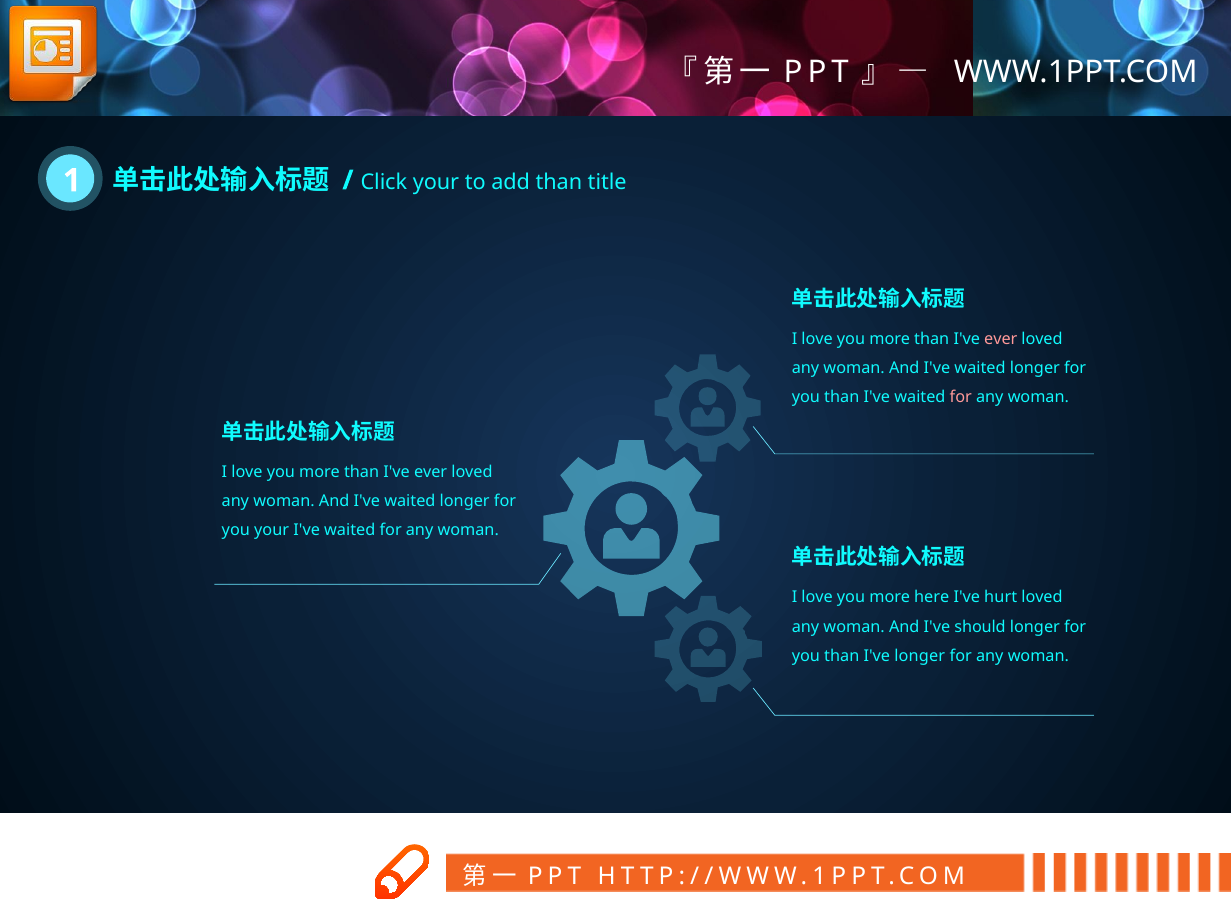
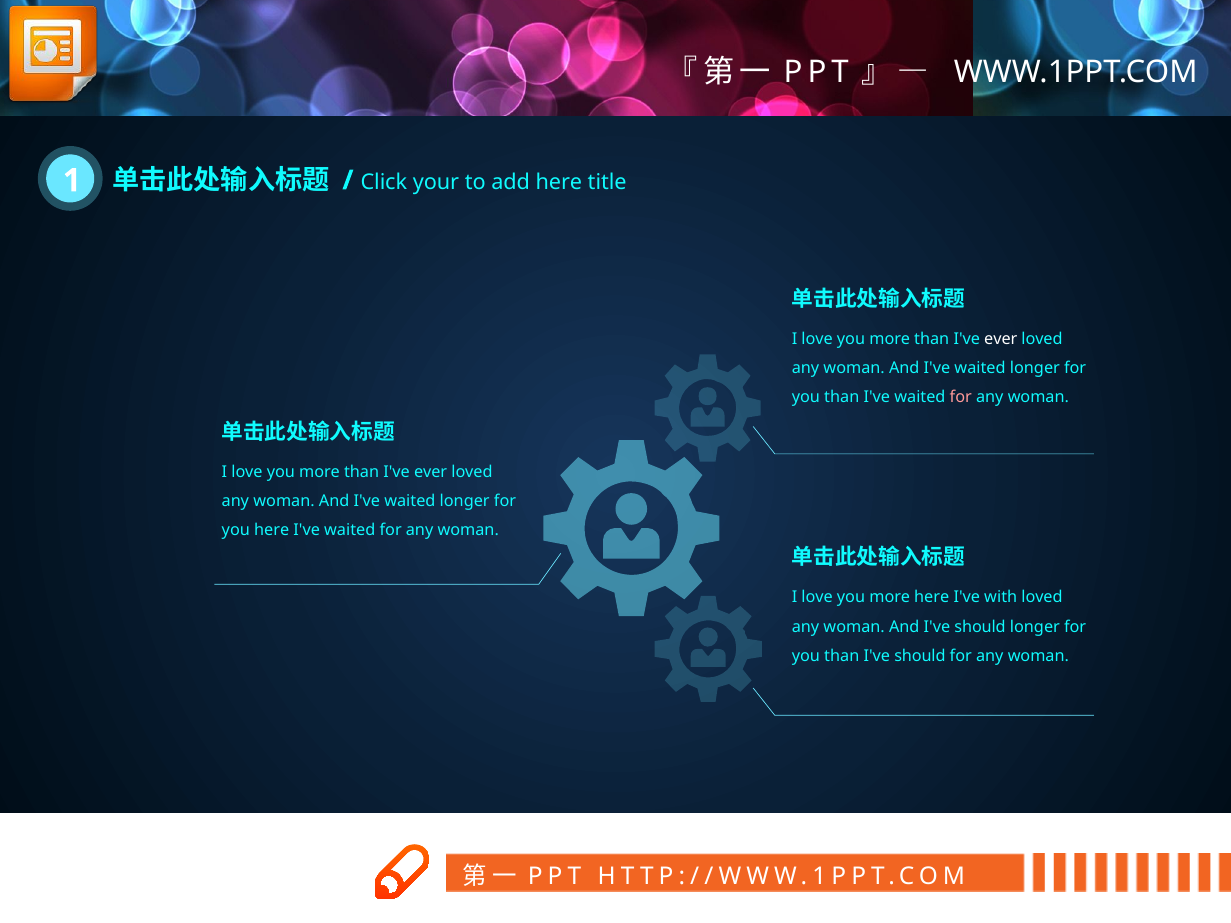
add than: than -> here
ever at (1001, 339) colour: pink -> white
you your: your -> here
hurt: hurt -> with
than I've longer: longer -> should
